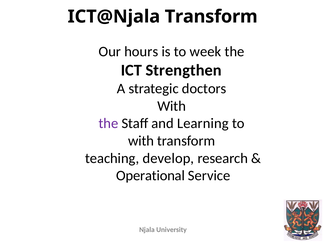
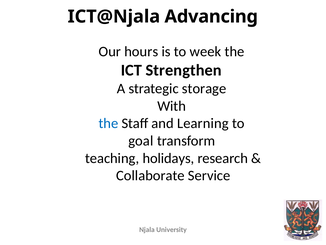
ICT@Njala Transform: Transform -> Advancing
doctors: doctors -> storage
the at (108, 123) colour: purple -> blue
with at (141, 141): with -> goal
develop: develop -> holidays
Operational: Operational -> Collaborate
